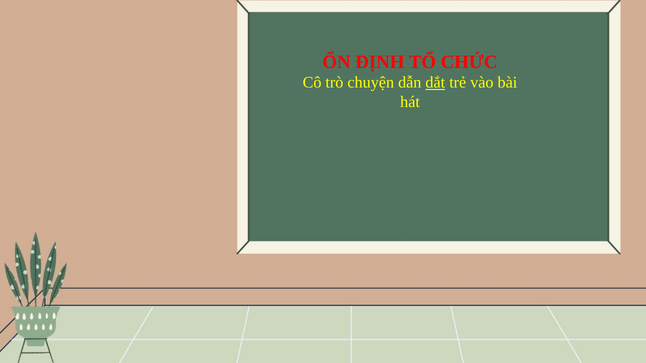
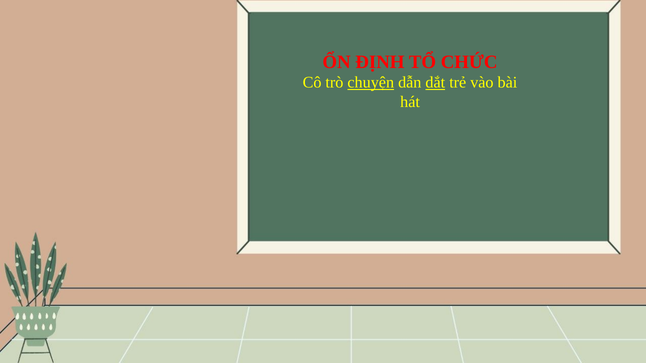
chuyện underline: none -> present
